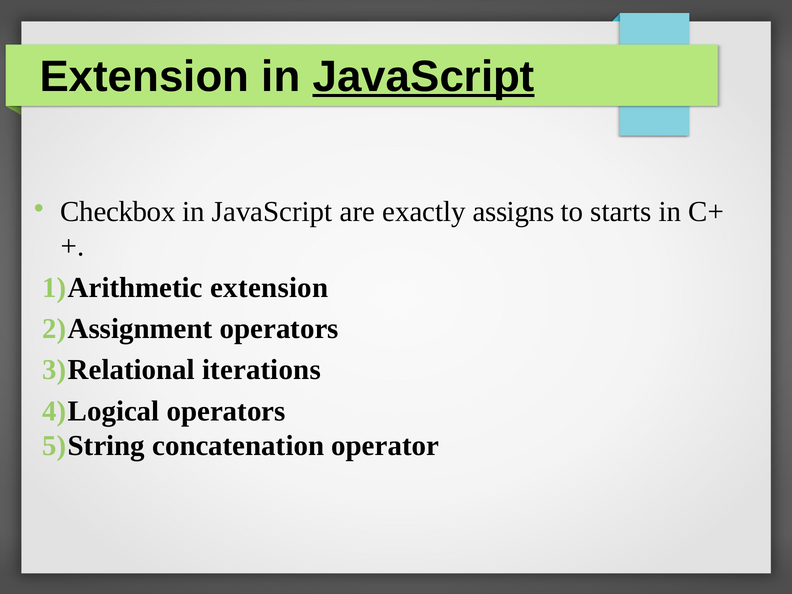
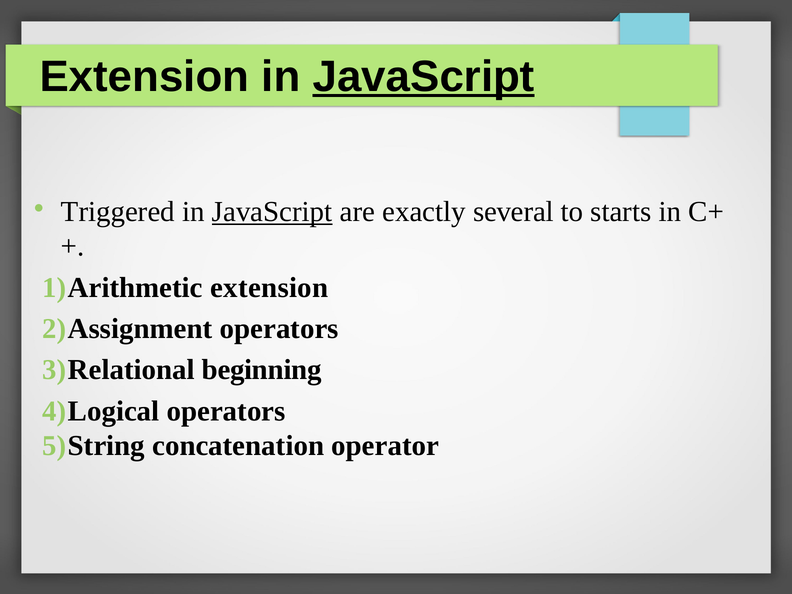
Checkbox: Checkbox -> Triggered
JavaScript at (272, 212) underline: none -> present
assigns: assigns -> several
iterations: iterations -> beginning
